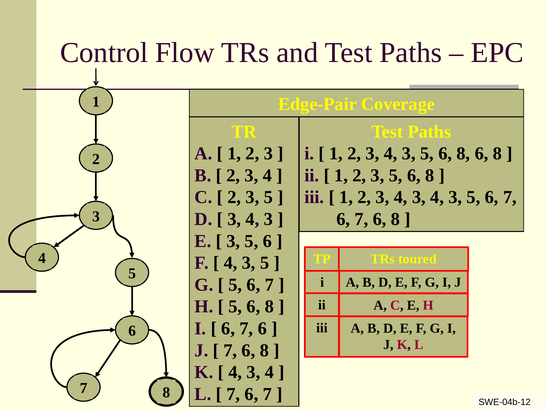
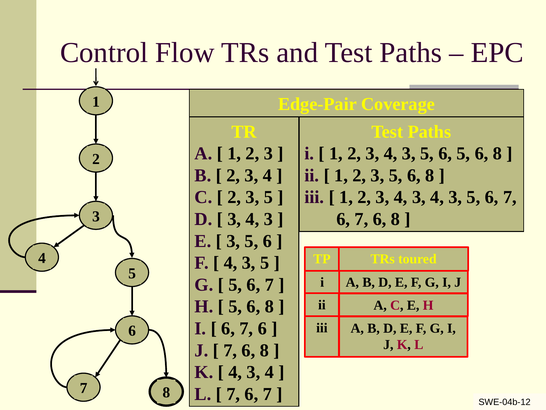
8 at (463, 153): 8 -> 5
